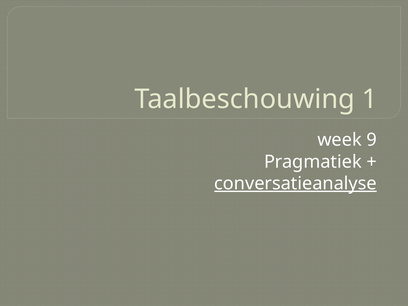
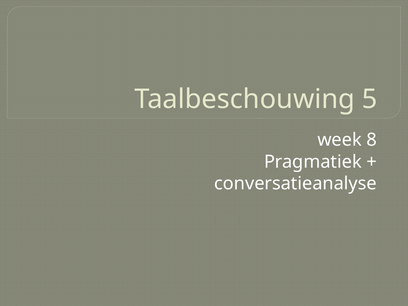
1: 1 -> 5
9: 9 -> 8
conversatieanalyse underline: present -> none
